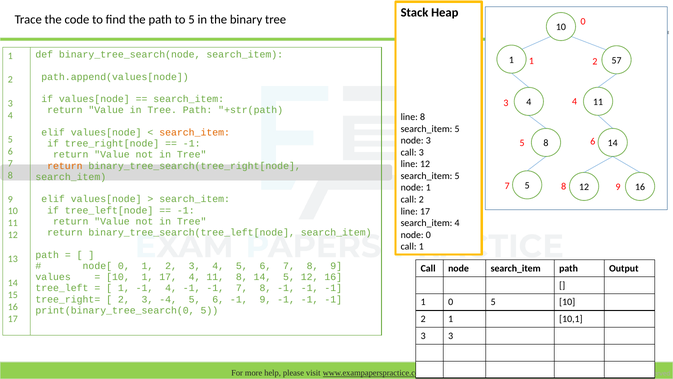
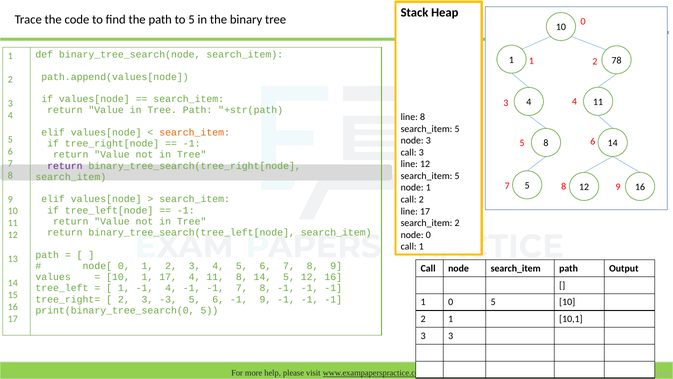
57: 57 -> 78
return at (65, 166) colour: orange -> purple
search_item 4: 4 -> 2
-4: -4 -> -3
